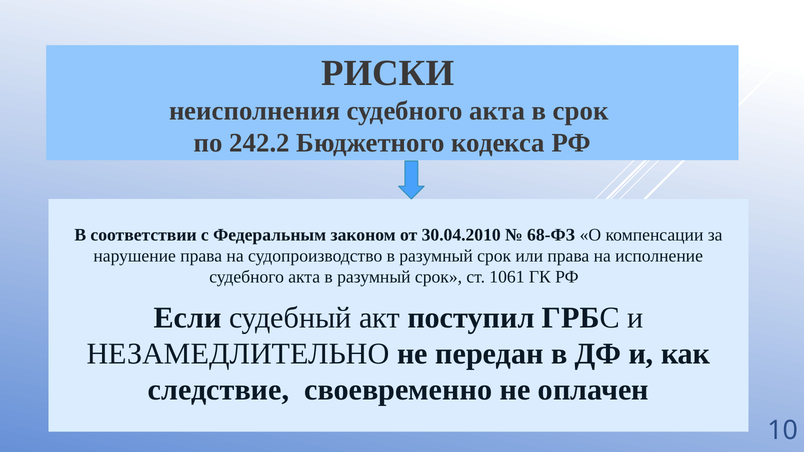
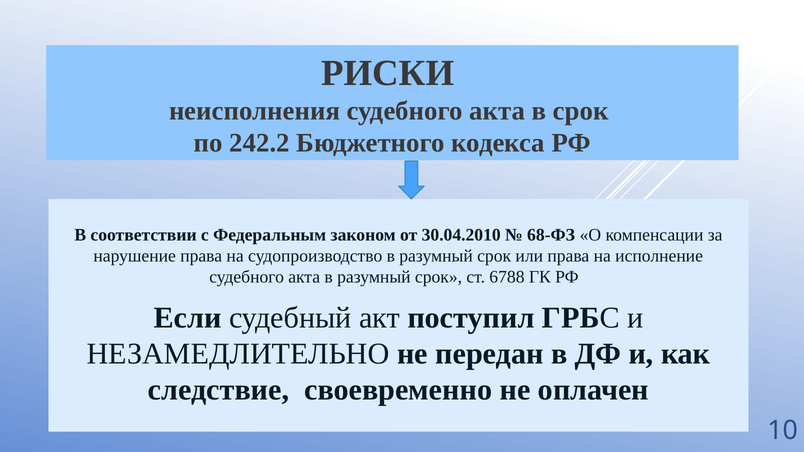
1061: 1061 -> 6788
